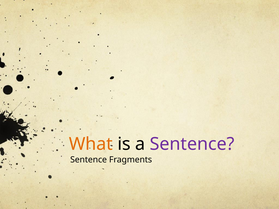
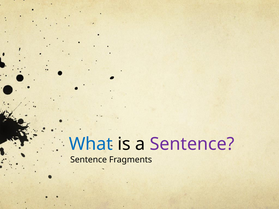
What colour: orange -> blue
